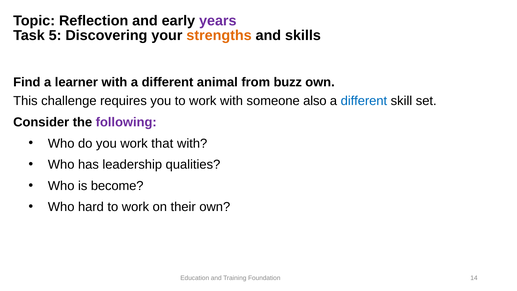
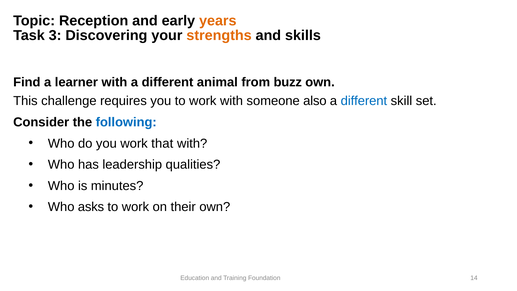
Reflection: Reflection -> Reception
years colour: purple -> orange
5: 5 -> 3
following colour: purple -> blue
become: become -> minutes
hard: hard -> asks
